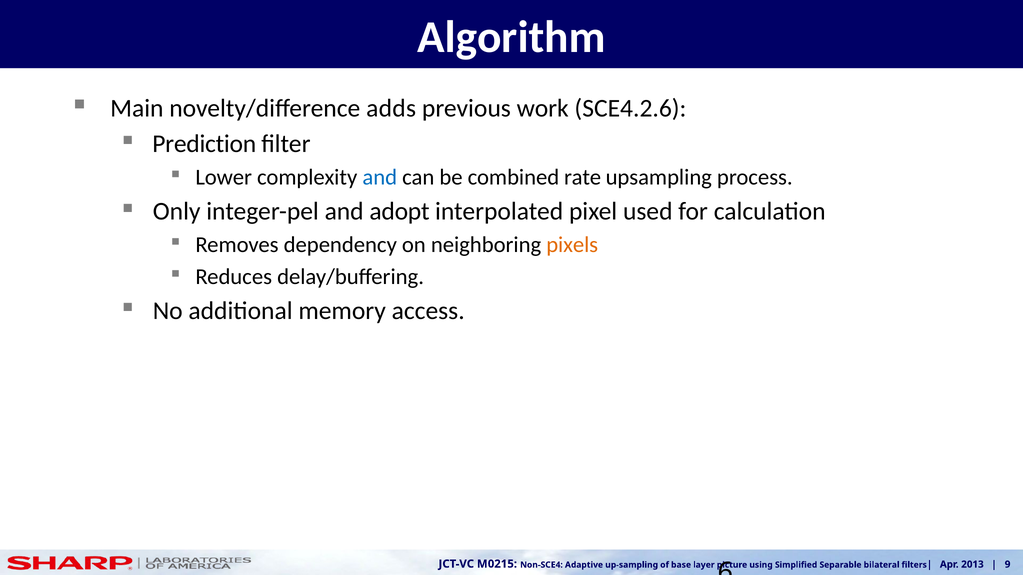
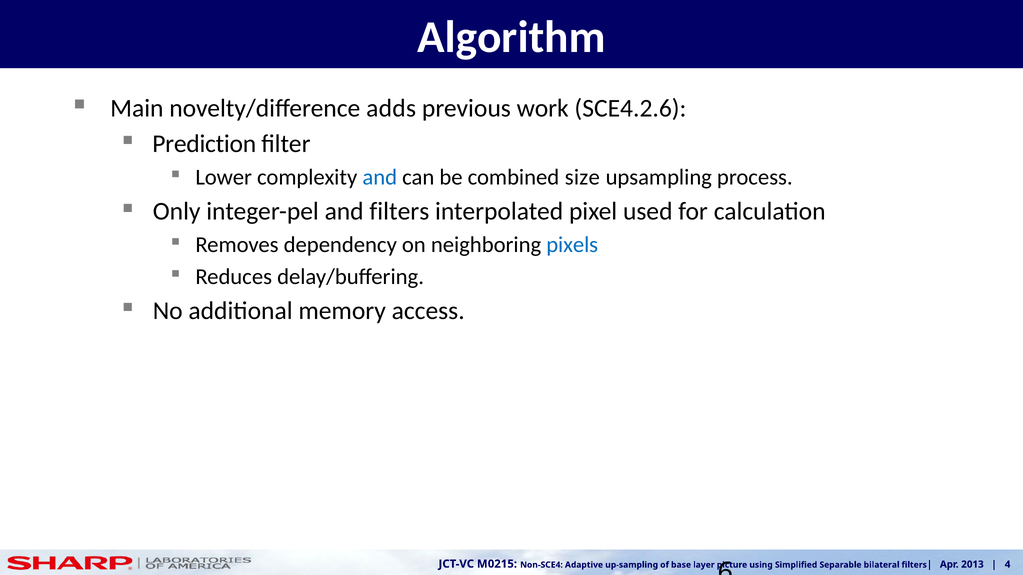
rate: rate -> size
adopt: adopt -> filters
pixels colour: orange -> blue
9: 9 -> 4
